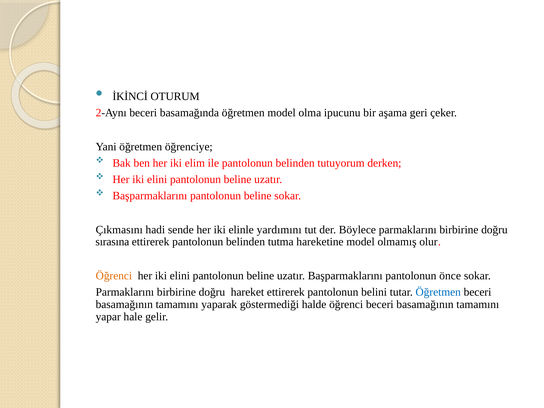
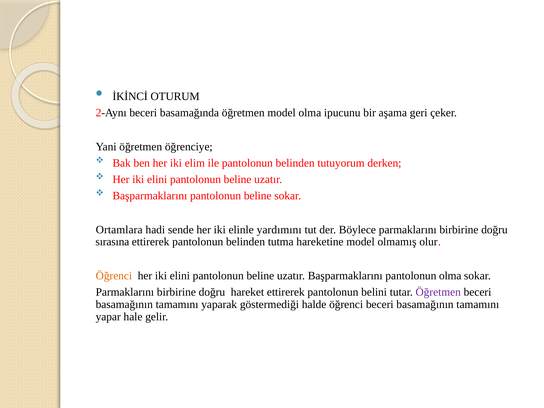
Çıkmasını: Çıkmasını -> Ortamlara
pantolonun önce: önce -> olma
Öğretmen at (438, 292) colour: blue -> purple
